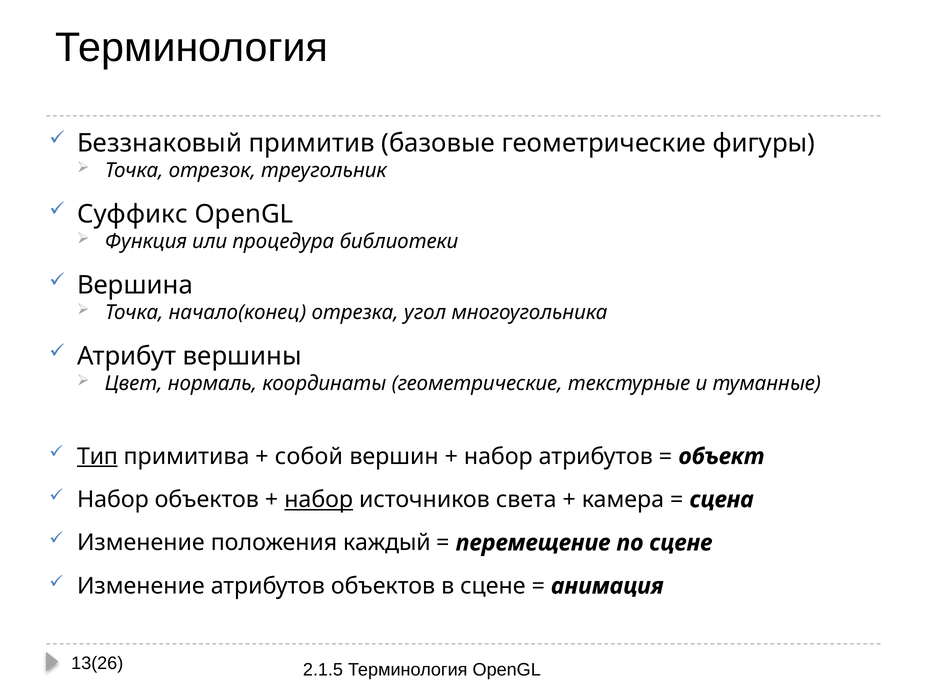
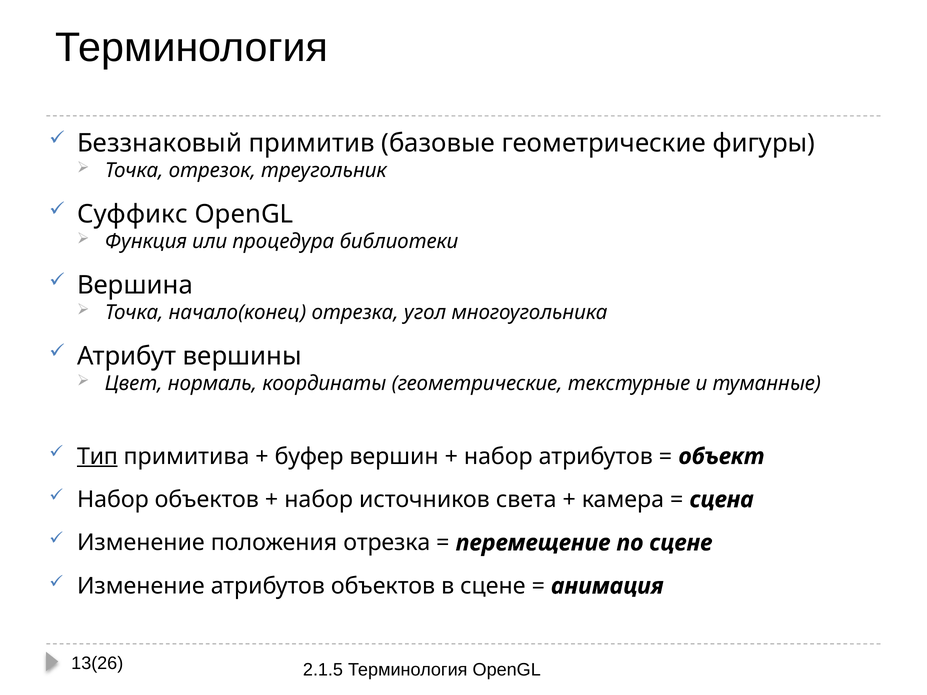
собой: собой -> буфер
набор at (319, 500) underline: present -> none
положения каждый: каждый -> отрезка
